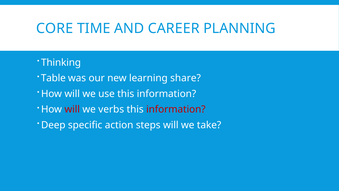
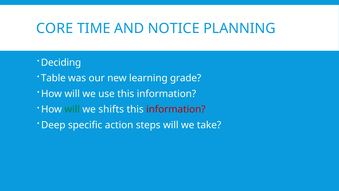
CAREER: CAREER -> NOTICE
Thinking: Thinking -> Deciding
share: share -> grade
will at (72, 109) colour: red -> green
verbs: verbs -> shifts
